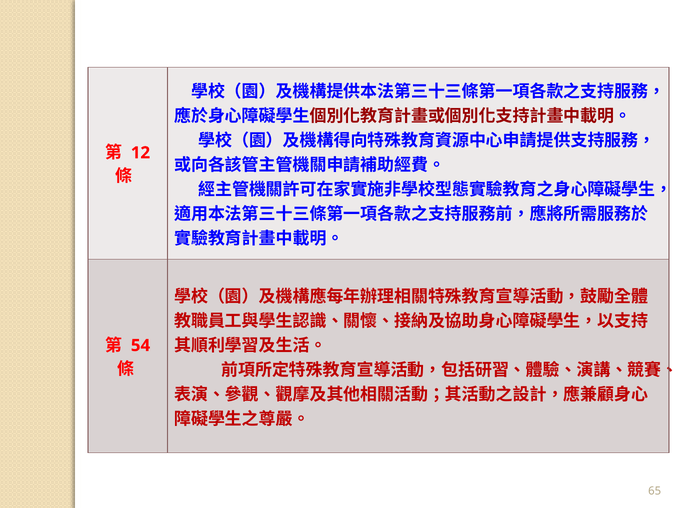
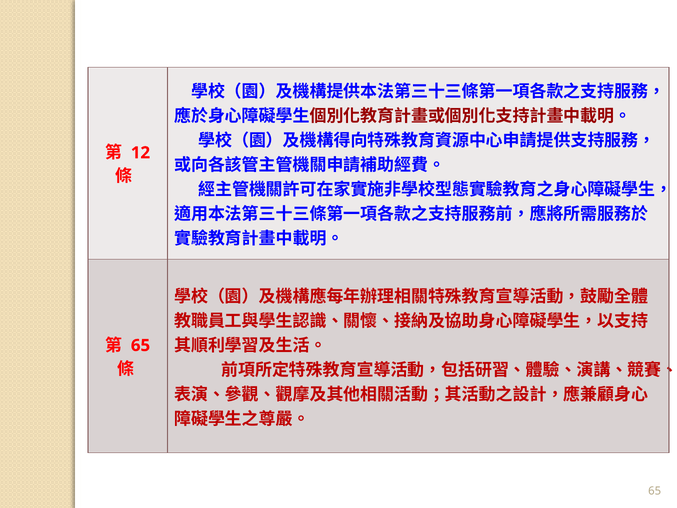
54 at (141, 345): 54 -> 65
